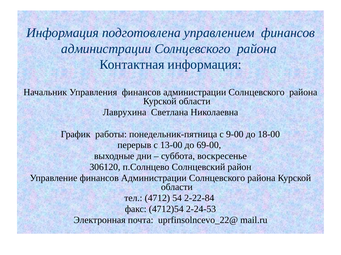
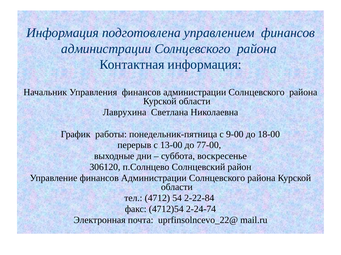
69-00: 69-00 -> 77-00
2-24-53: 2-24-53 -> 2-24-74
